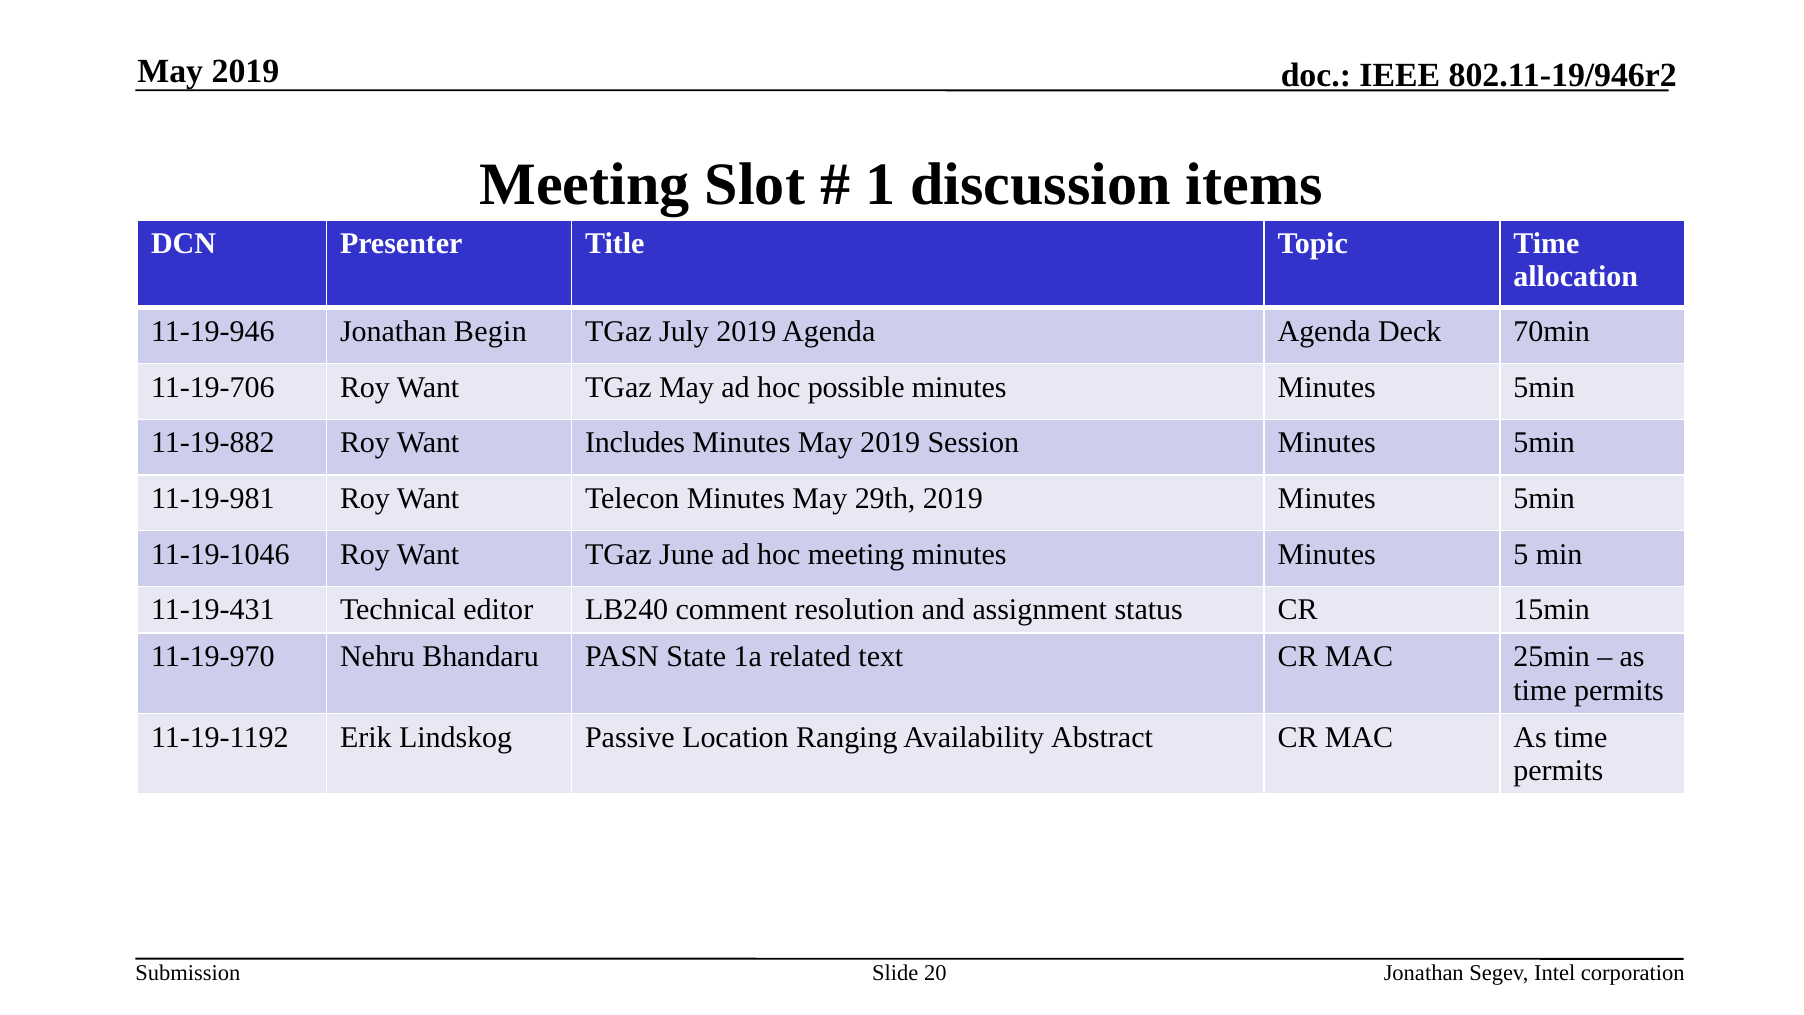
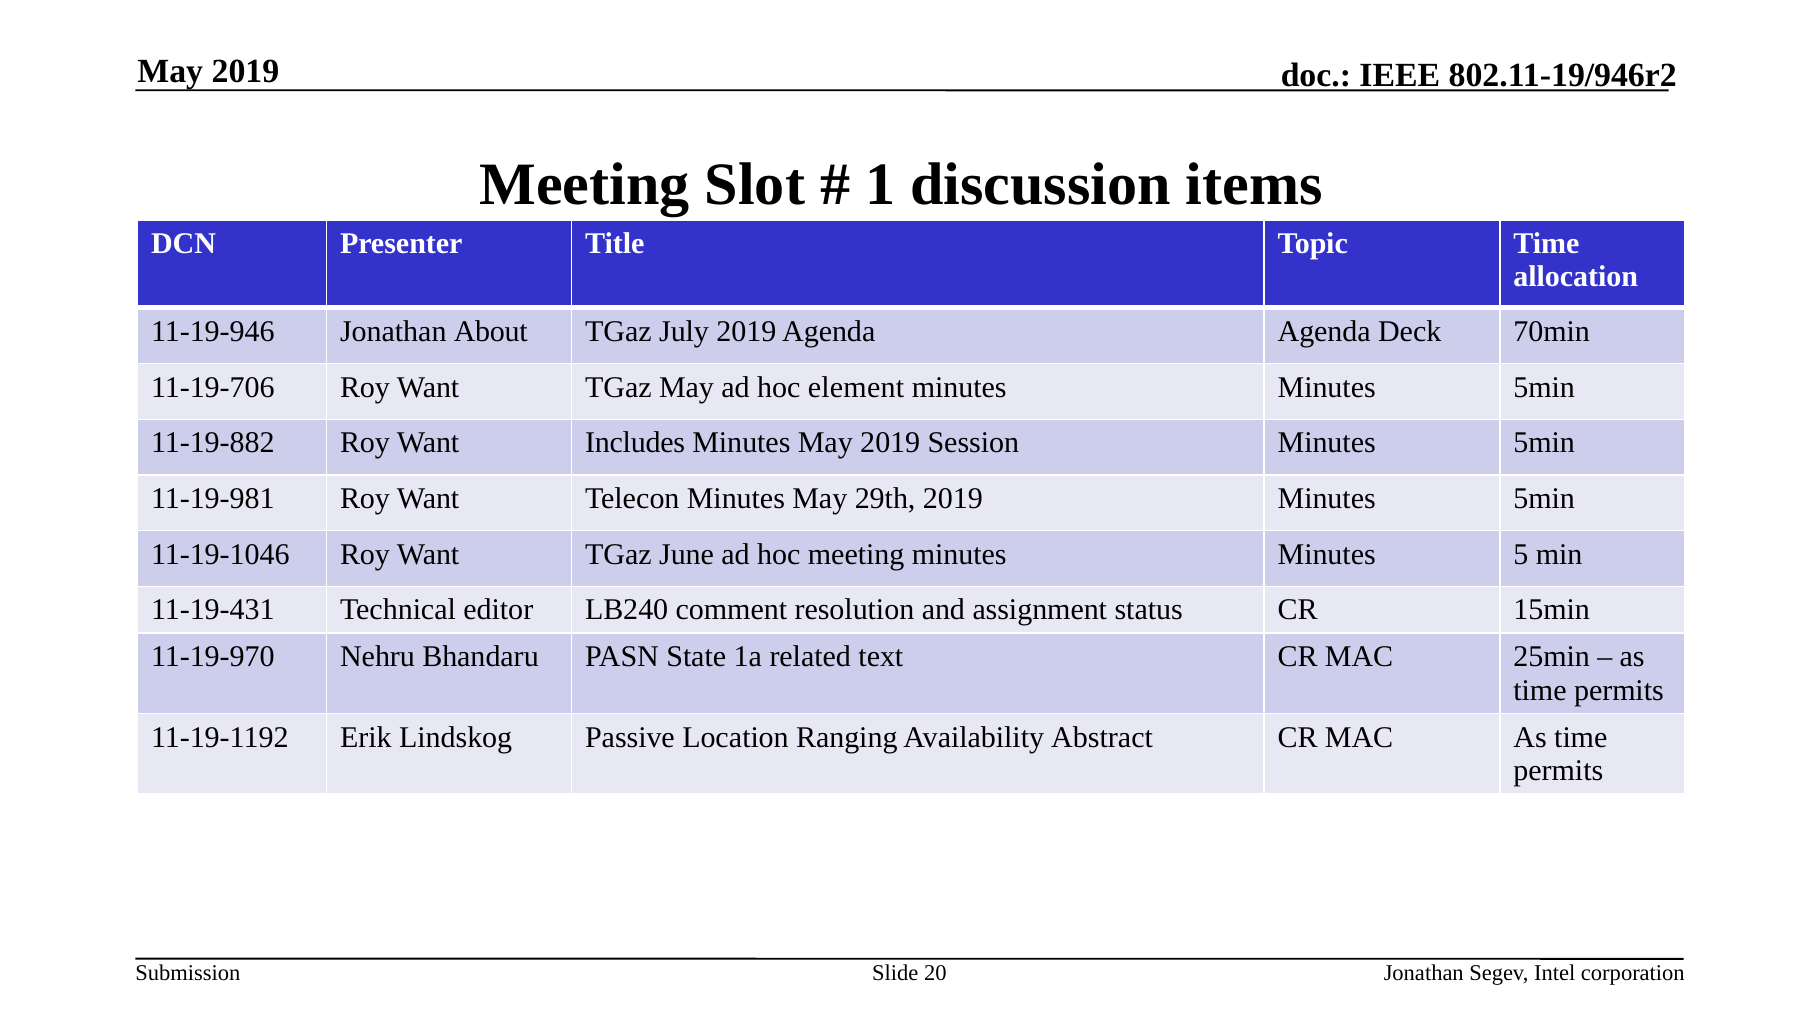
Begin: Begin -> About
possible: possible -> element
